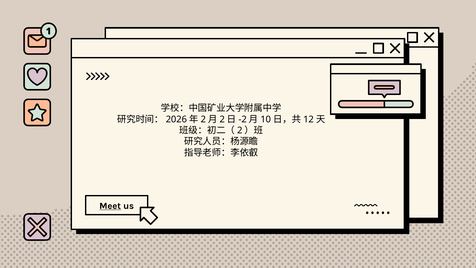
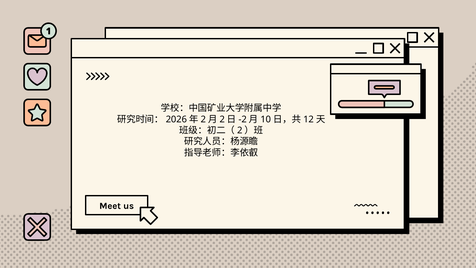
Meet underline: present -> none
